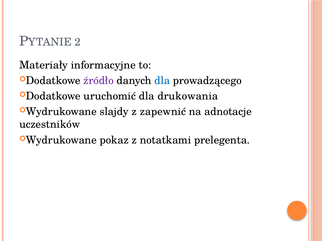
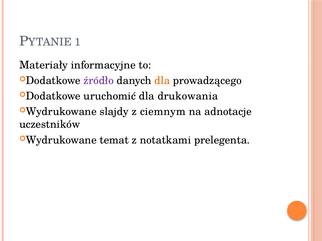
2: 2 -> 1
dla at (162, 81) colour: blue -> orange
zapewnić: zapewnić -> ciemnym
pokaz: pokaz -> temat
